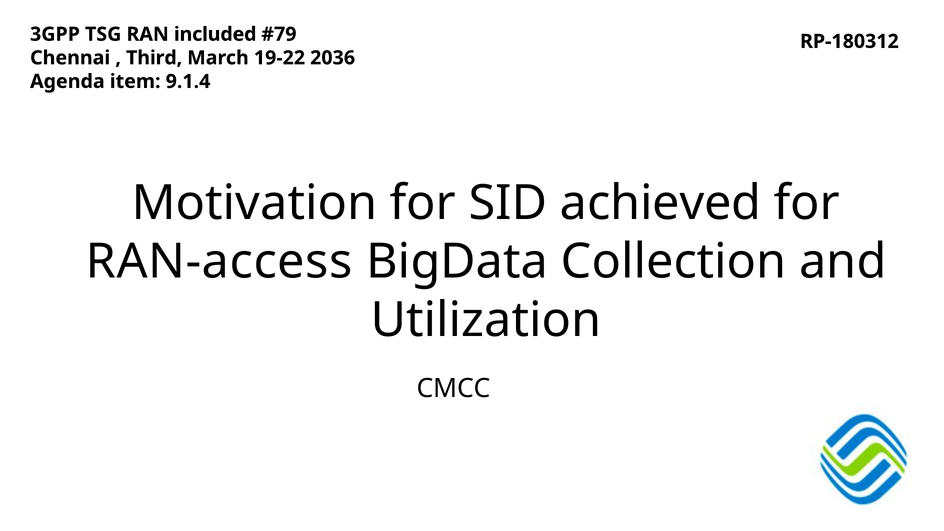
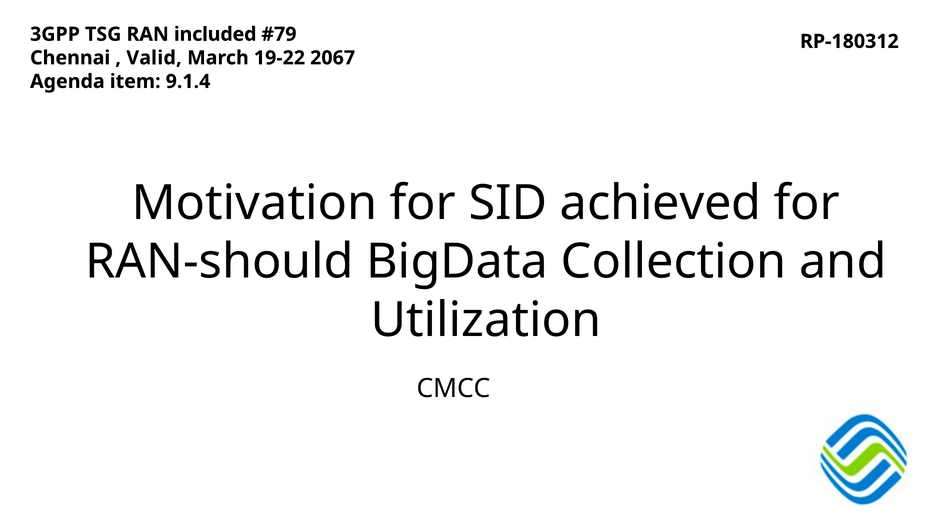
Third: Third -> Valid
2036: 2036 -> 2067
RAN-access: RAN-access -> RAN-should
